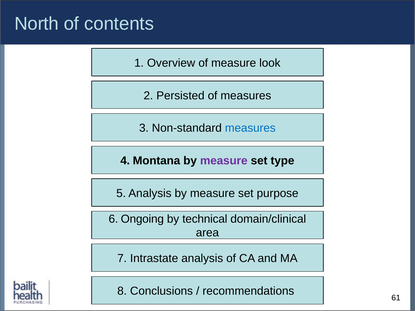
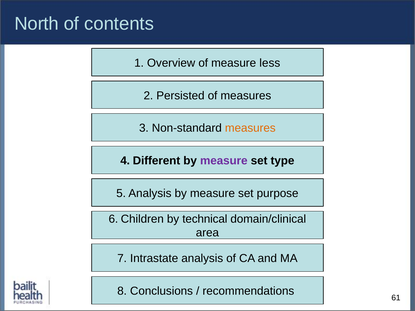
look: look -> less
measures at (250, 128) colour: blue -> orange
Montana: Montana -> Different
Ongoing: Ongoing -> Children
